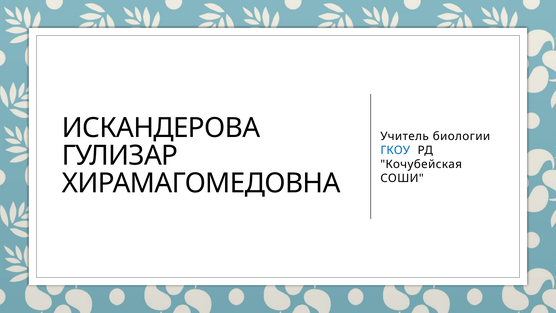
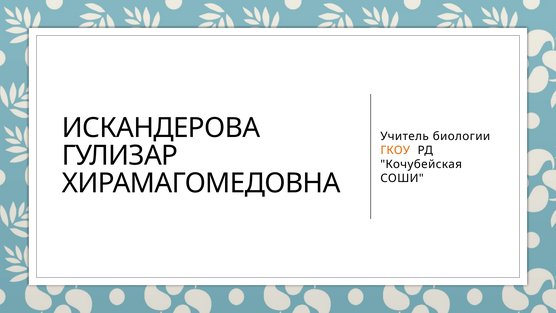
ГКОУ colour: blue -> orange
